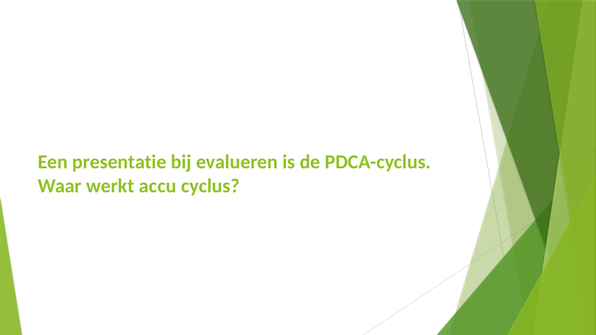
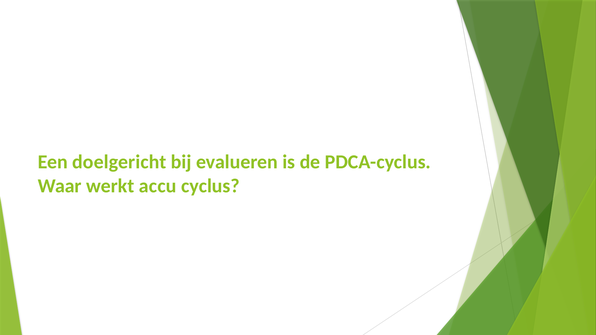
presentatie: presentatie -> doelgericht
